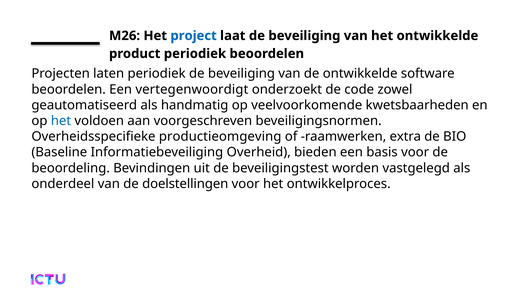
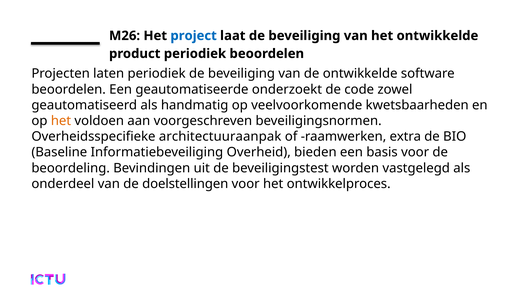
vertegenwoordigt: vertegenwoordigt -> geautomatiseerde
het at (61, 121) colour: blue -> orange
productieomgeving: productieomgeving -> architectuuraanpak
